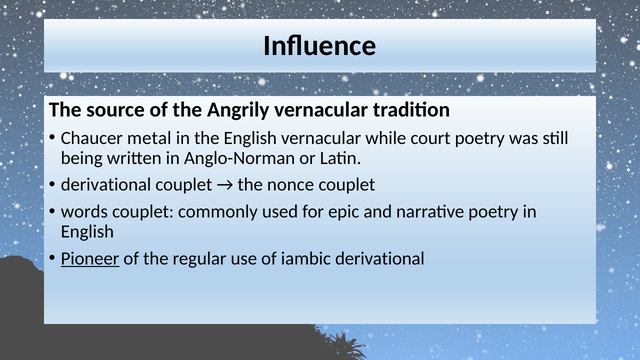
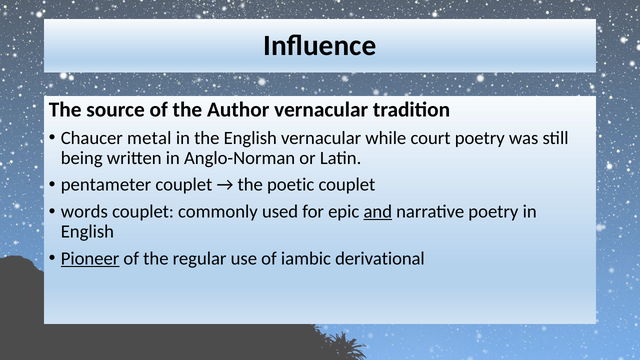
Angrily: Angrily -> Author
derivational at (106, 185): derivational -> pentameter
nonce: nonce -> poetic
and underline: none -> present
